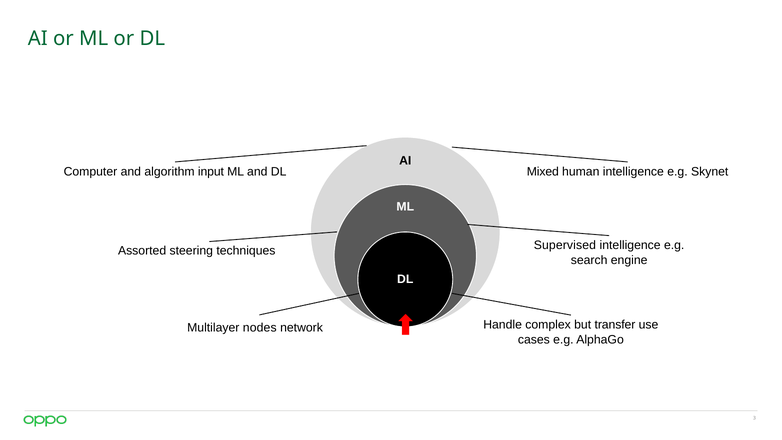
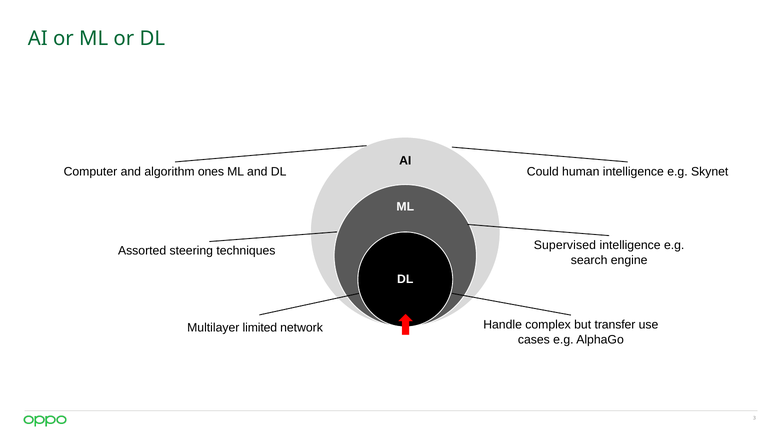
input: input -> ones
Mixed: Mixed -> Could
nodes: nodes -> limited
